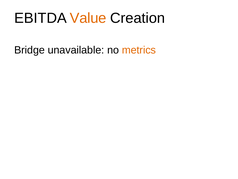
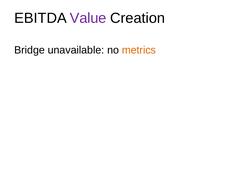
Value colour: orange -> purple
